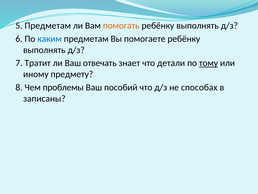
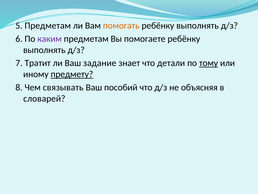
каким colour: blue -> purple
отвечать: отвечать -> задание
предмету underline: none -> present
проблемы: проблемы -> связывать
способах: способах -> объясняя
записаны: записаны -> словарей
